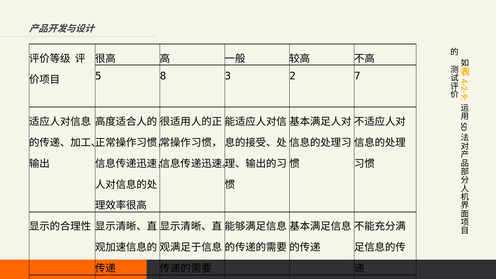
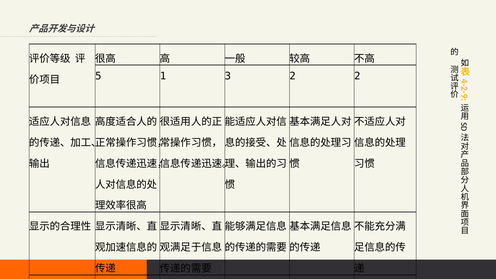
8: 8 -> 1
2 7: 7 -> 2
